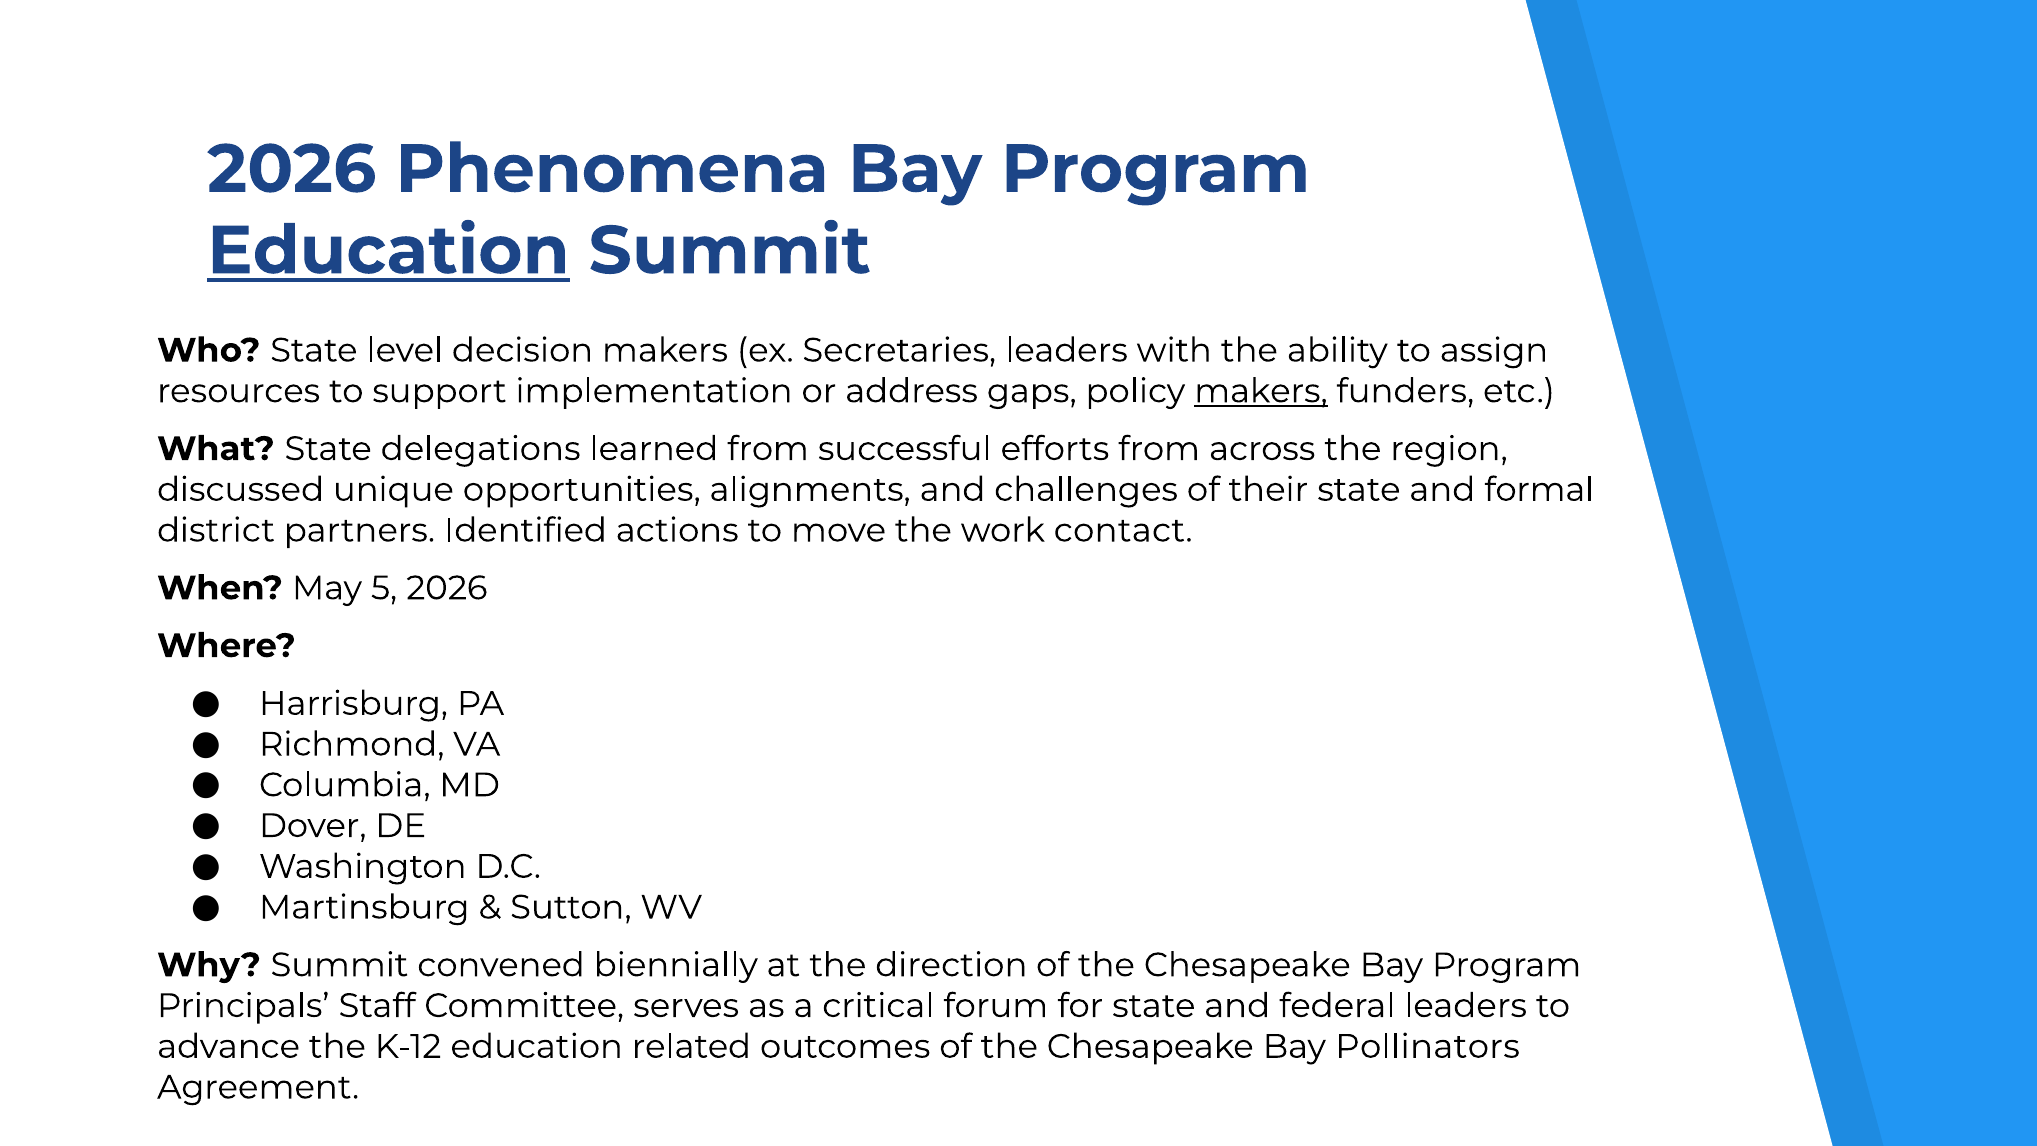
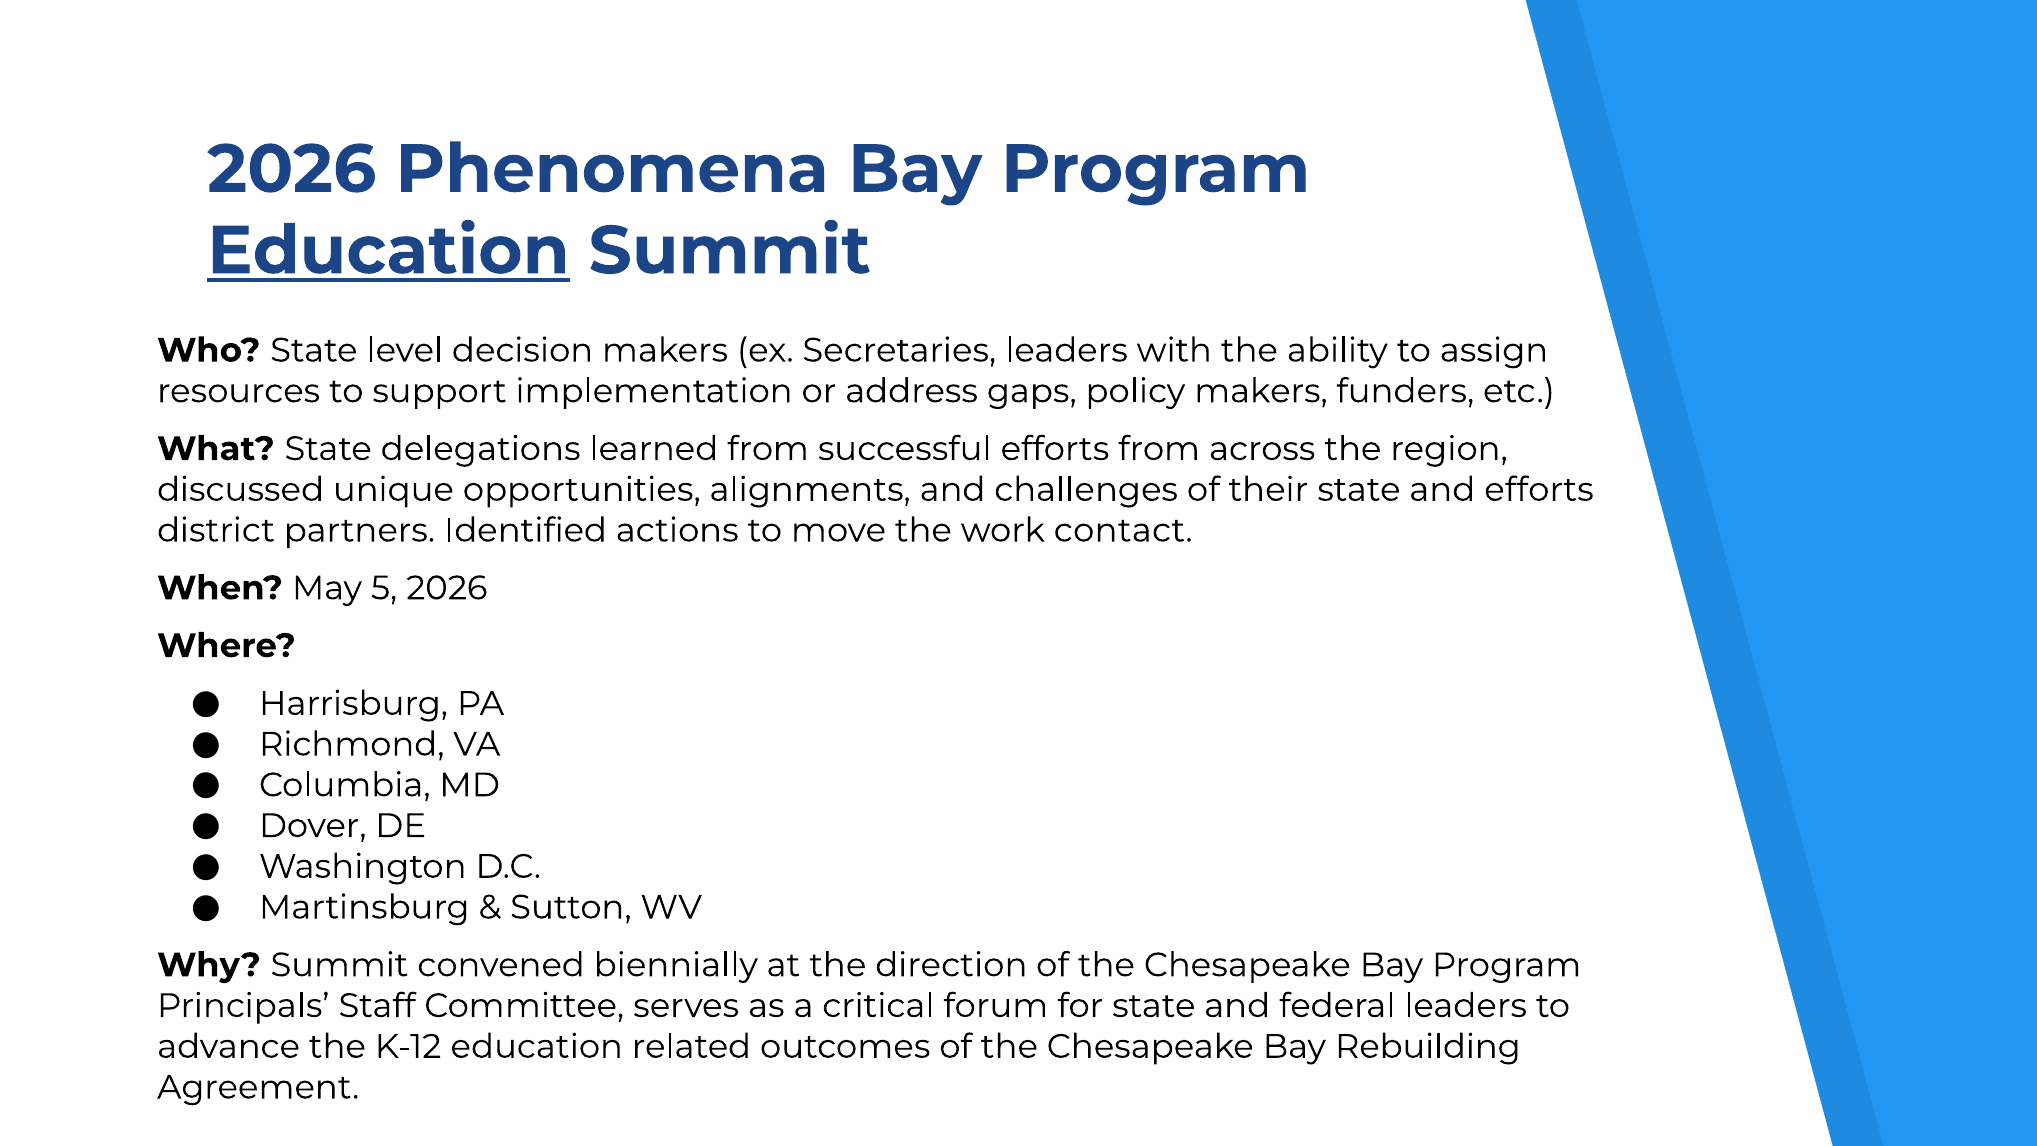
makers at (1261, 391) underline: present -> none
and formal: formal -> efforts
Pollinators: Pollinators -> Rebuilding
